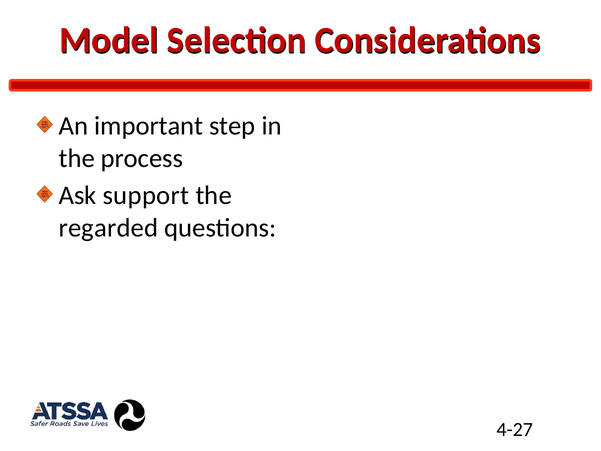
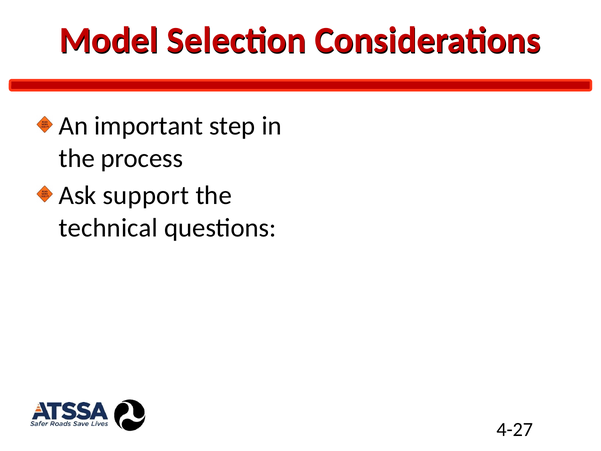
regarded: regarded -> technical
